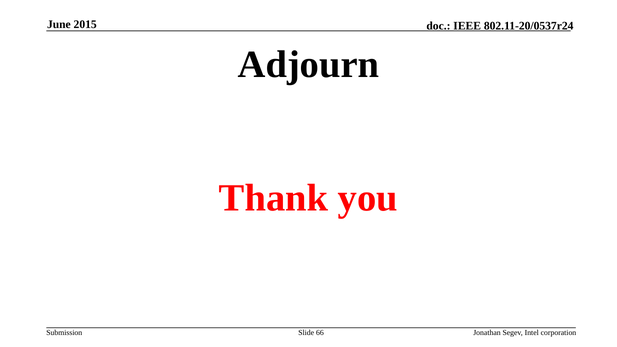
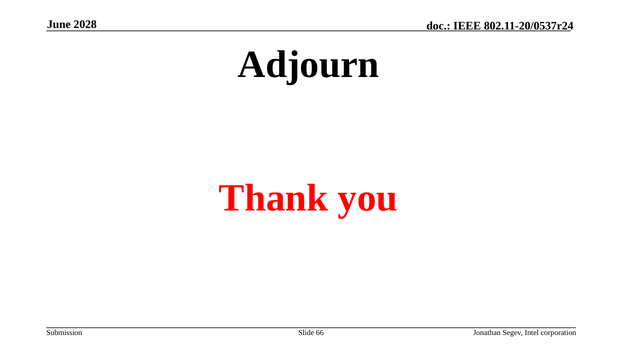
2015: 2015 -> 2028
